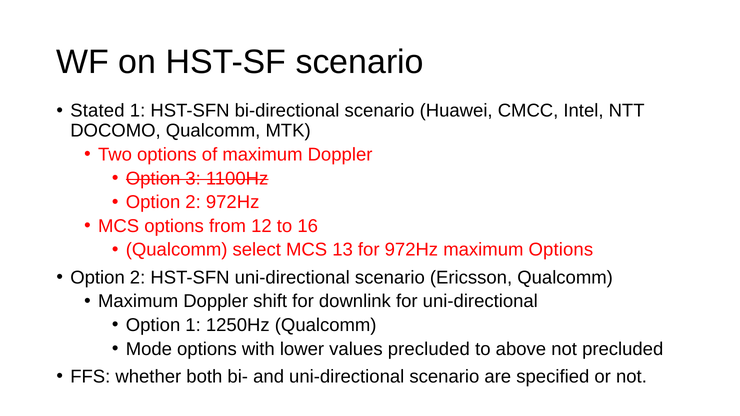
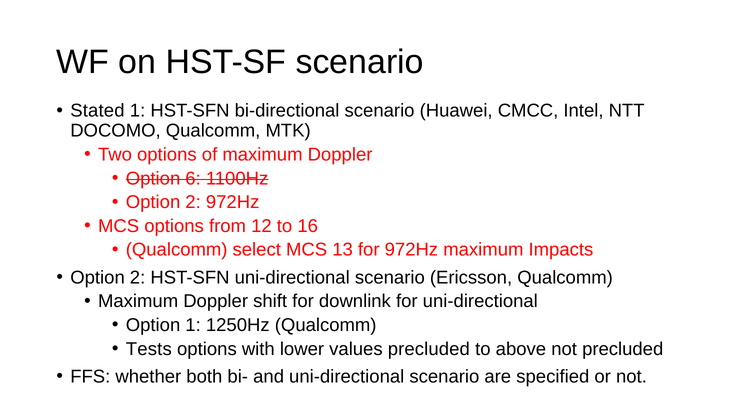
3: 3 -> 6
maximum Options: Options -> Impacts
Mode: Mode -> Tests
